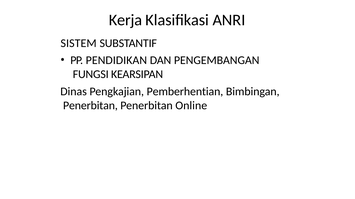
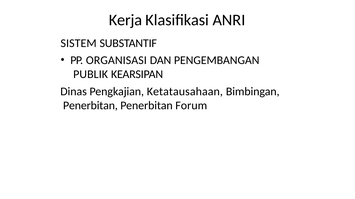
PENDIDIKAN: PENDIDIKAN -> ORGANISASI
FUNGSI: FUNGSI -> PUBLIK
Pemberhentian: Pemberhentian -> Ketatausahaan
Online: Online -> Forum
